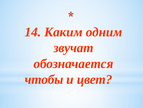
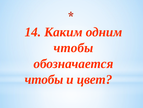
звучат at (73, 47): звучат -> чтобы
